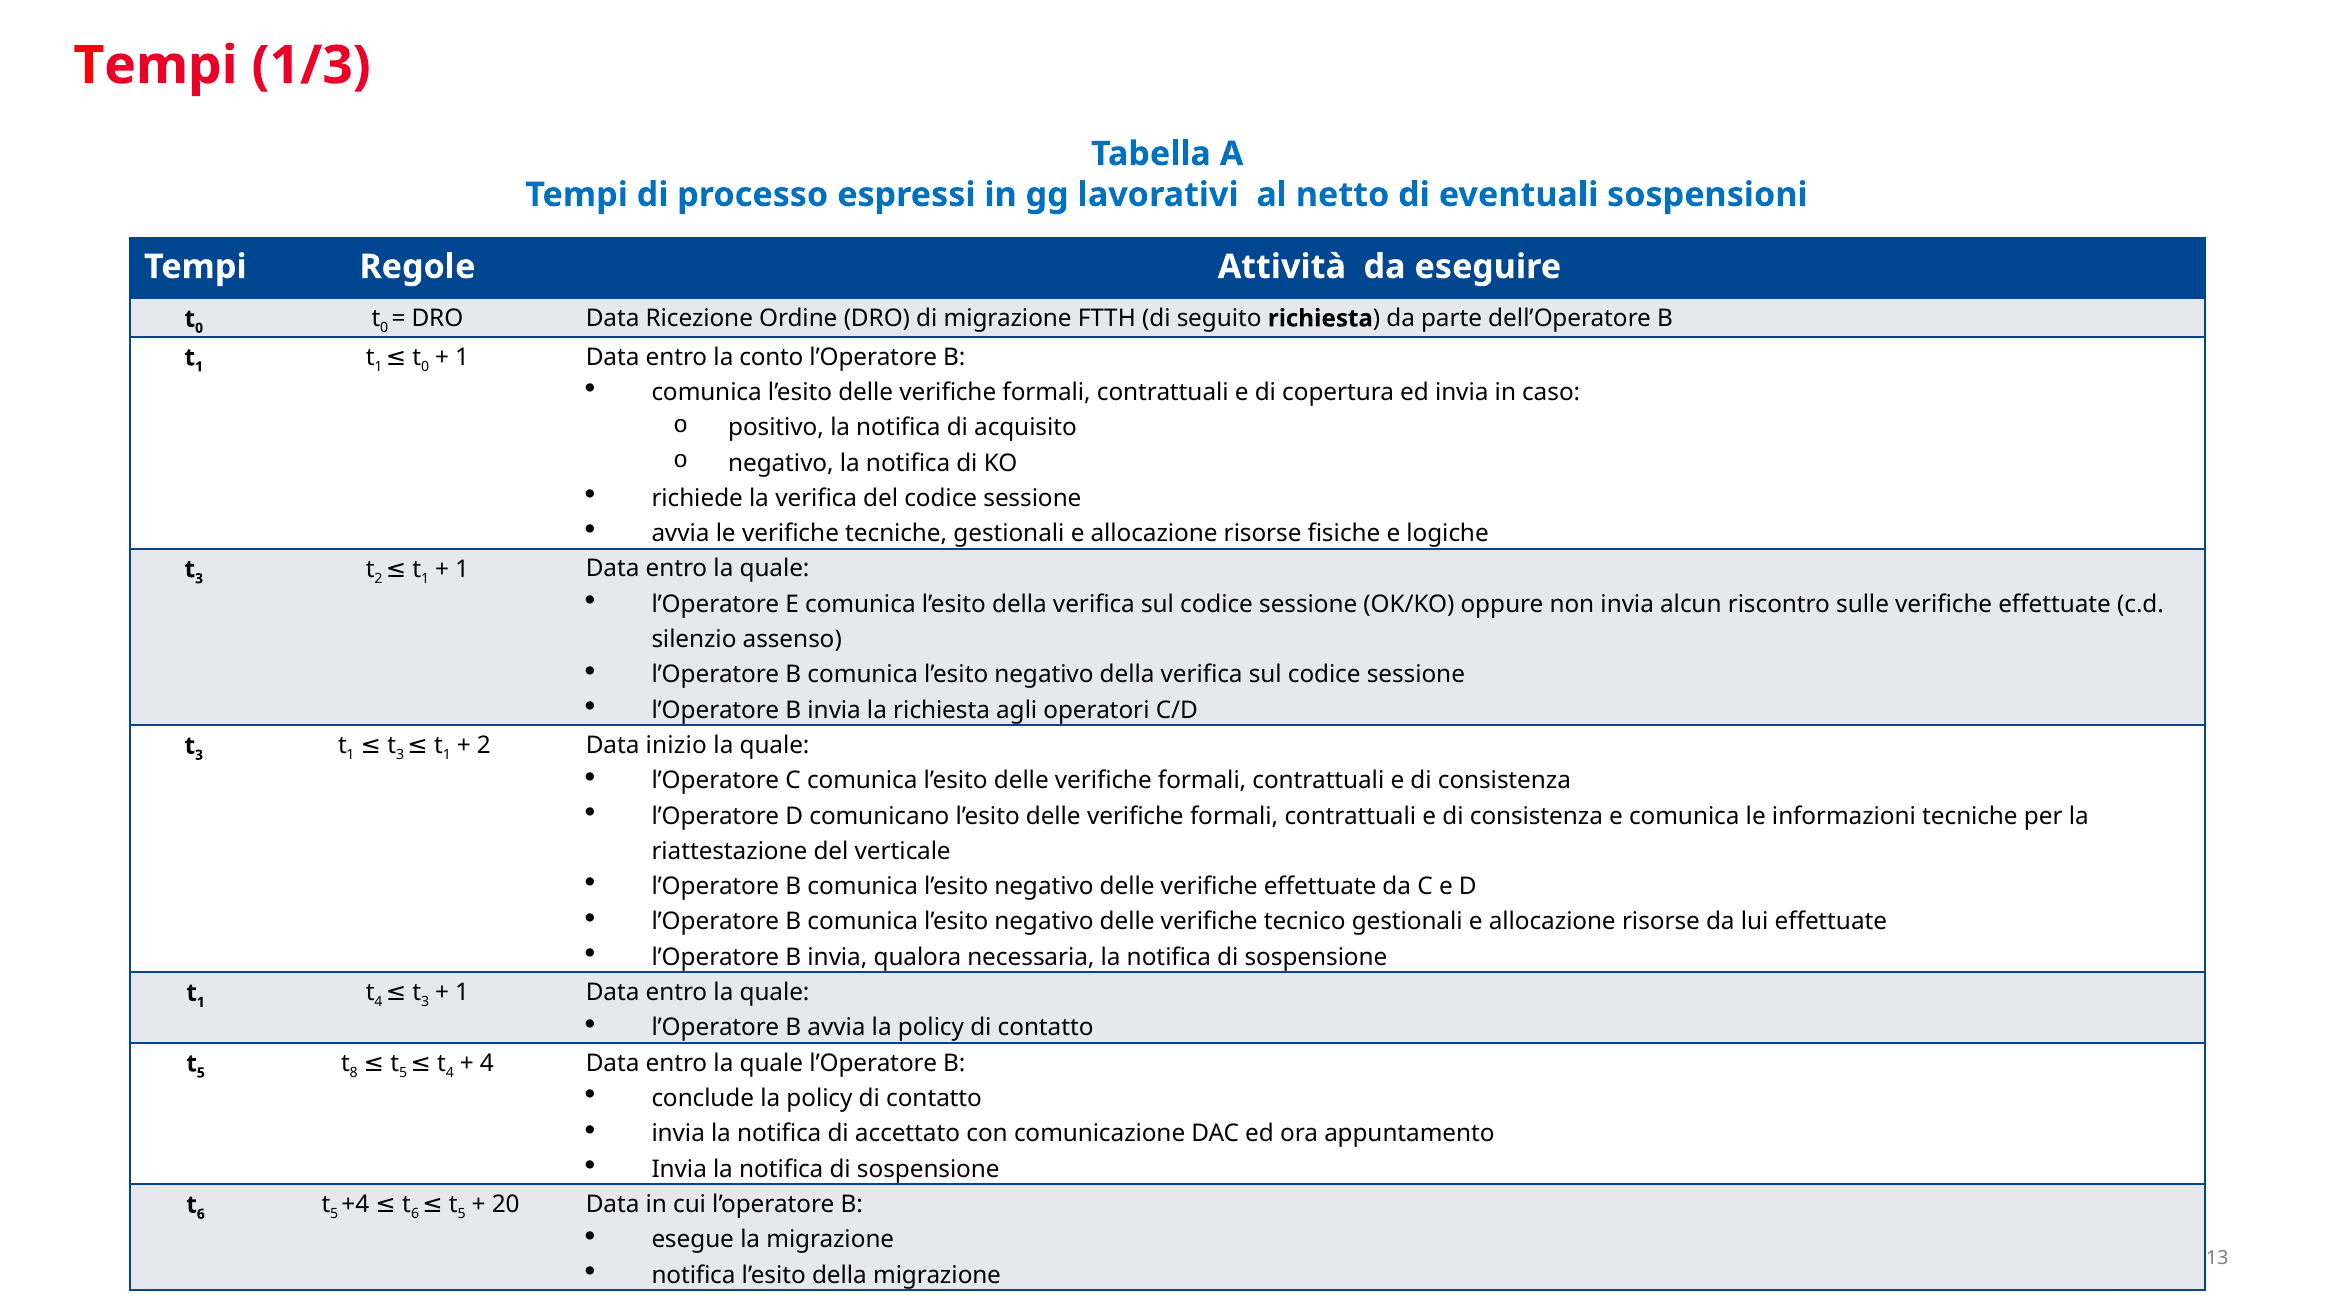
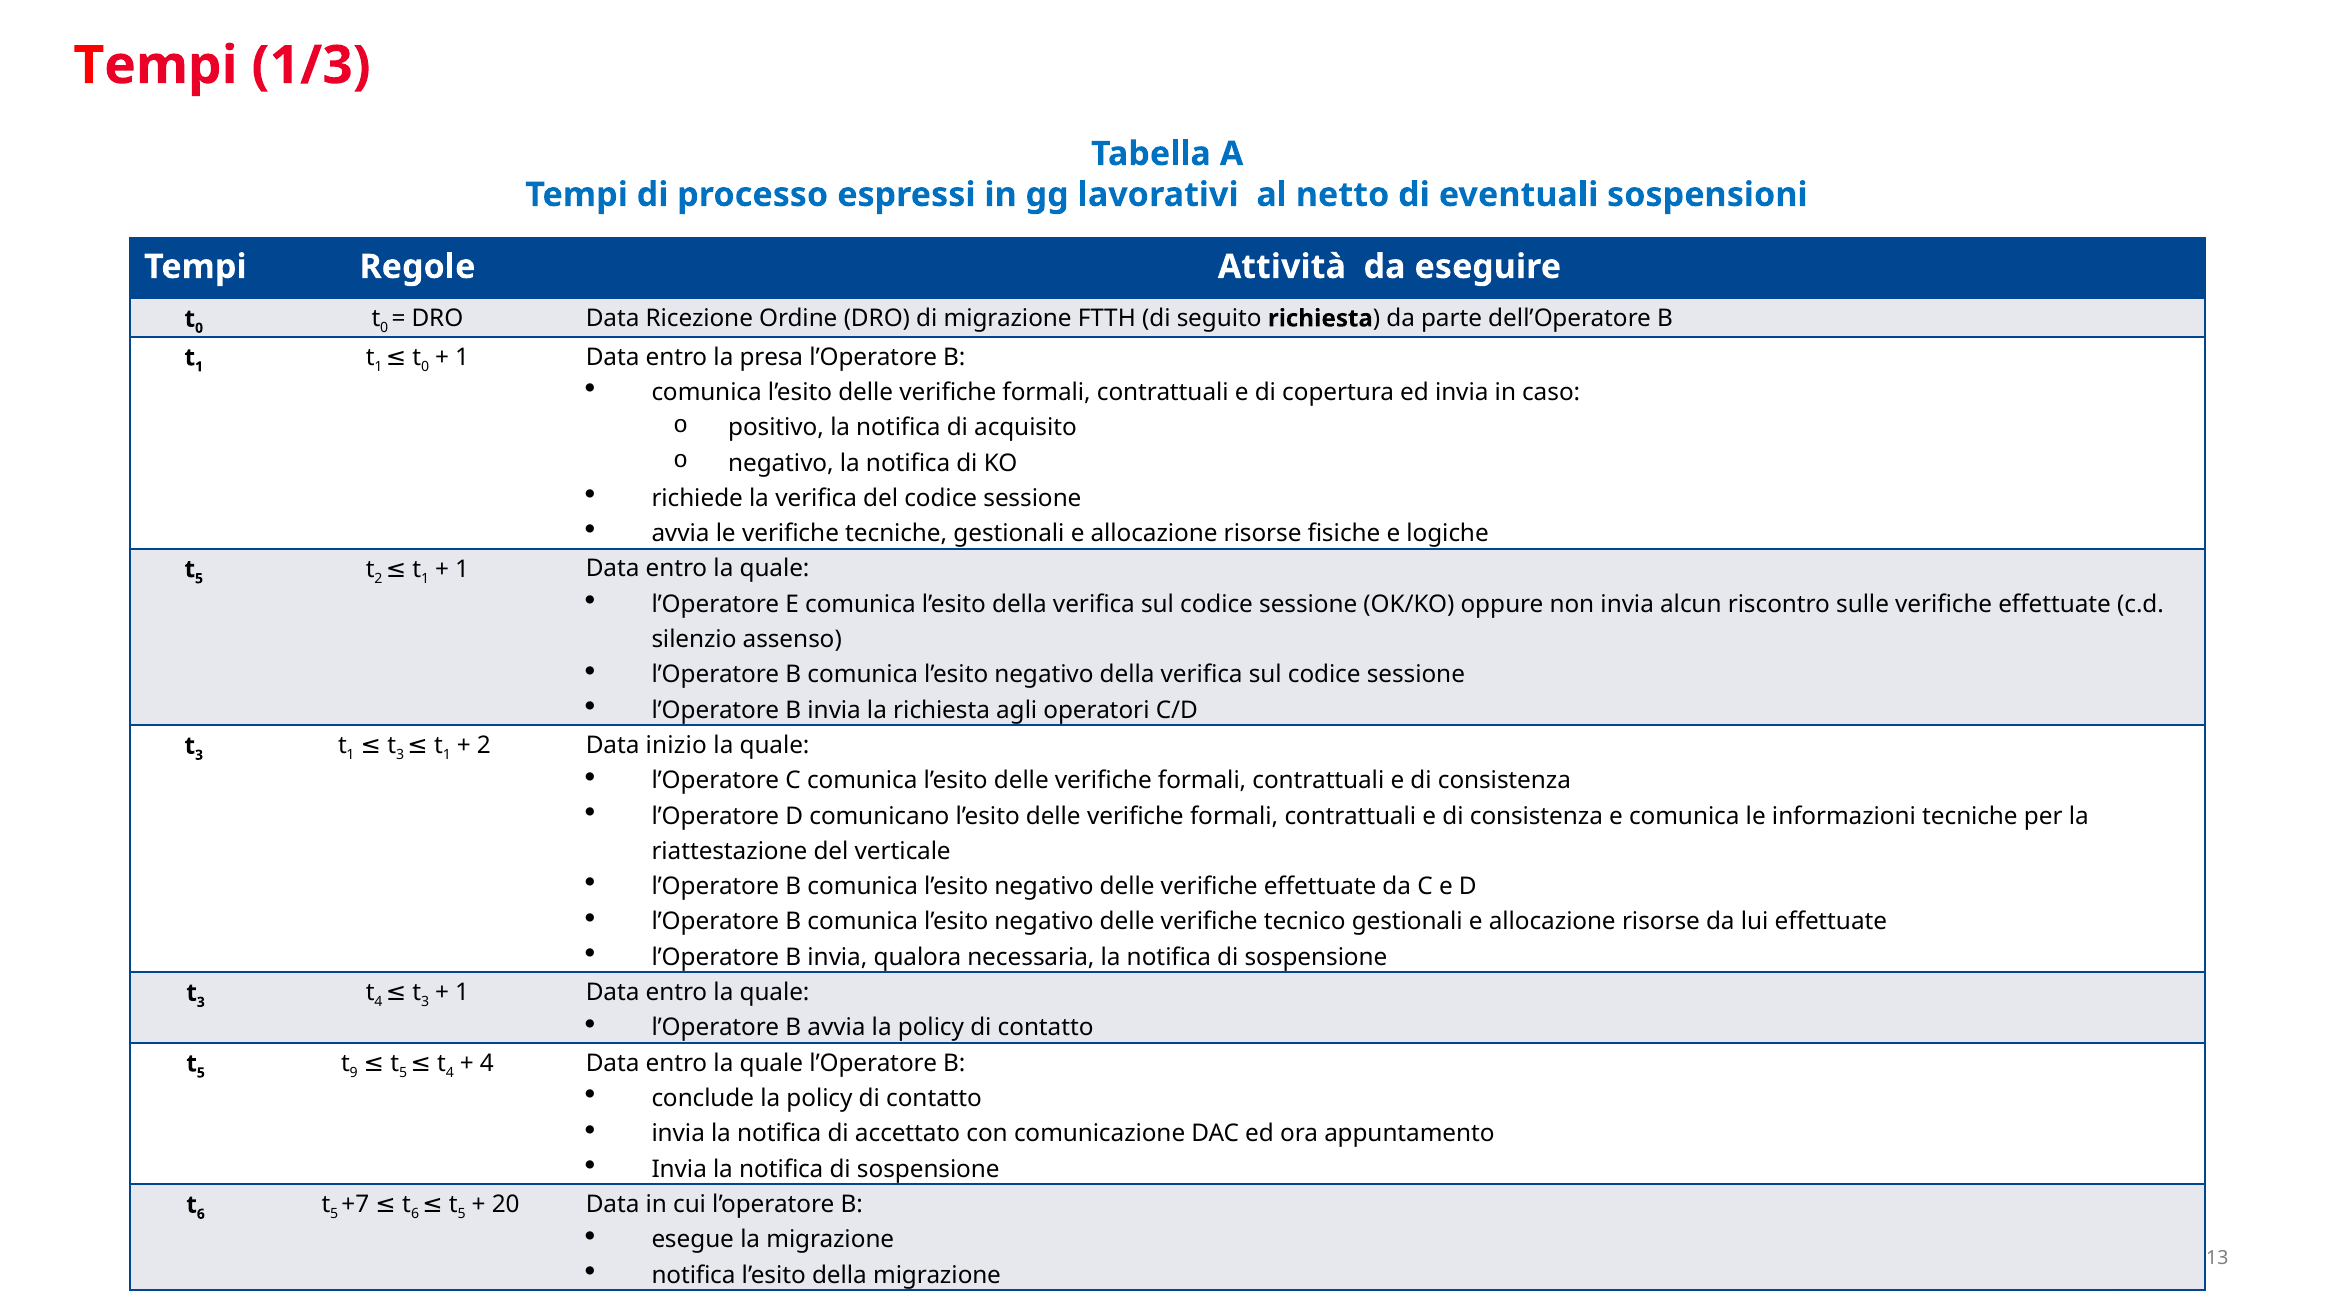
conto: conto -> presa
3 at (199, 579): 3 -> 5
1 at (201, 1003): 1 -> 3
8: 8 -> 9
+4: +4 -> +7
